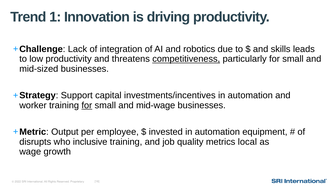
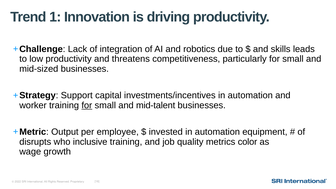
competitiveness underline: present -> none
mid-wage: mid-wage -> mid-talent
local: local -> color
